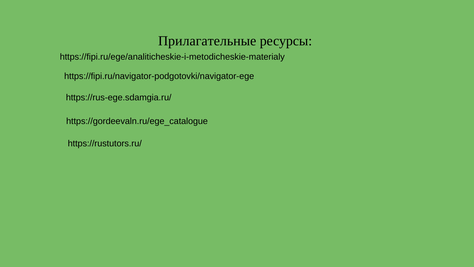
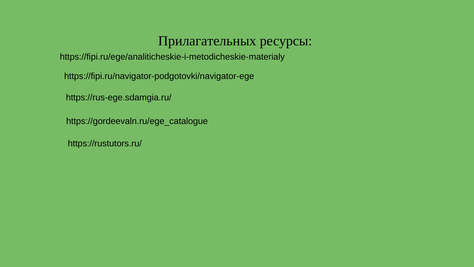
Прилагательные: Прилагательные -> Прилагательных
